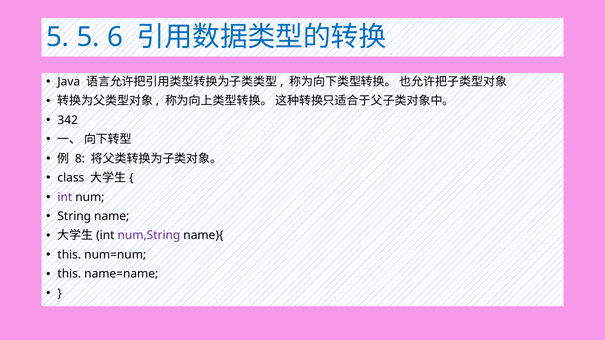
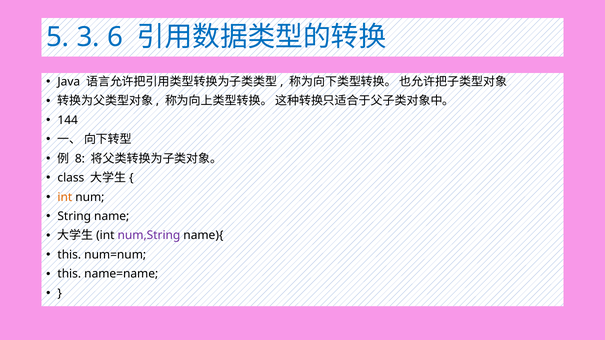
5 5: 5 -> 3
342: 342 -> 144
int at (65, 197) colour: purple -> orange
